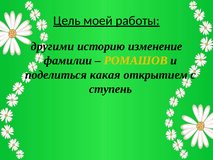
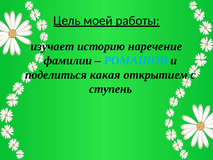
другими: другими -> изучает
изменение: изменение -> наречение
РОМАШОВ colour: yellow -> light blue
